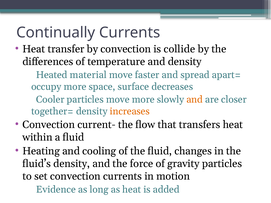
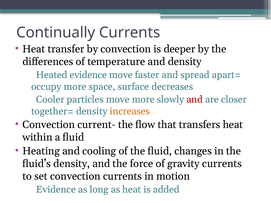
collide: collide -> deeper
Heated material: material -> evidence
and at (195, 100) colour: orange -> red
gravity particles: particles -> currents
